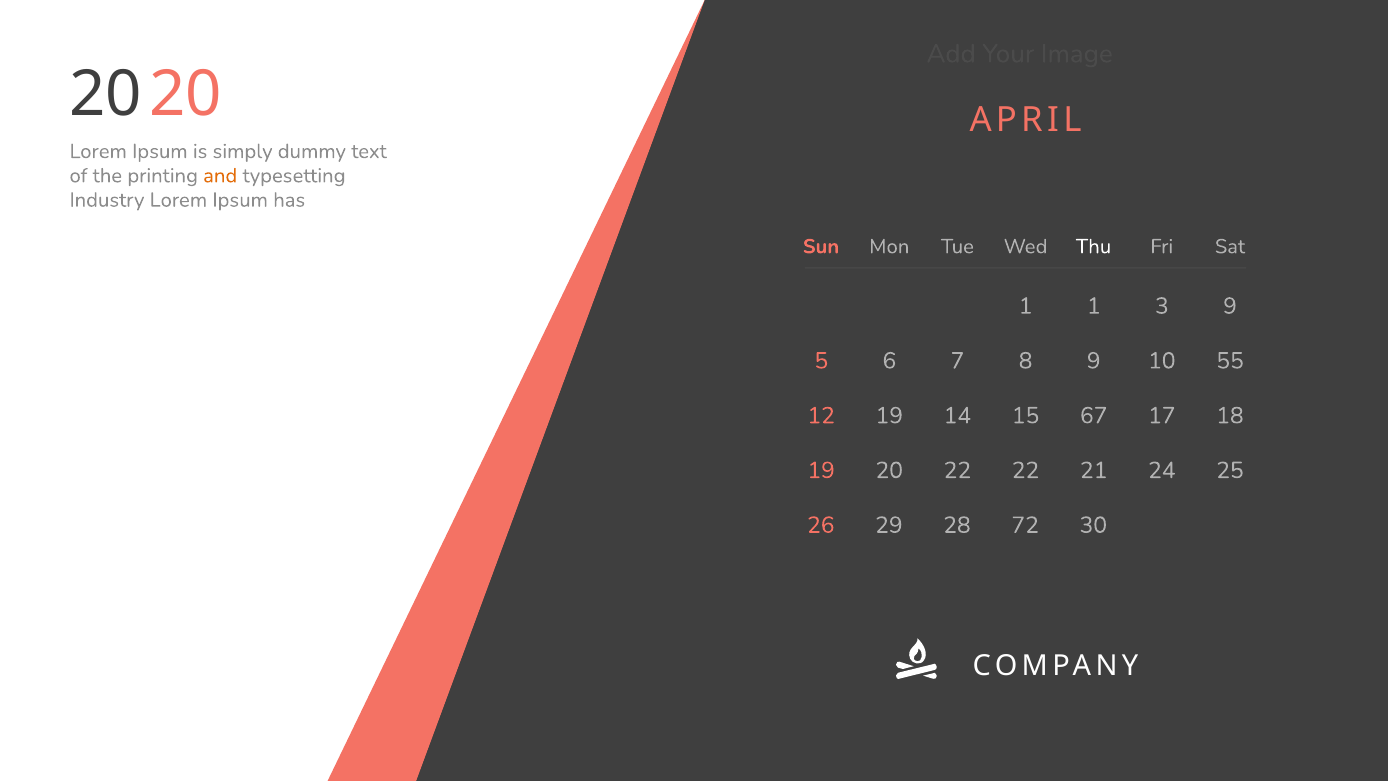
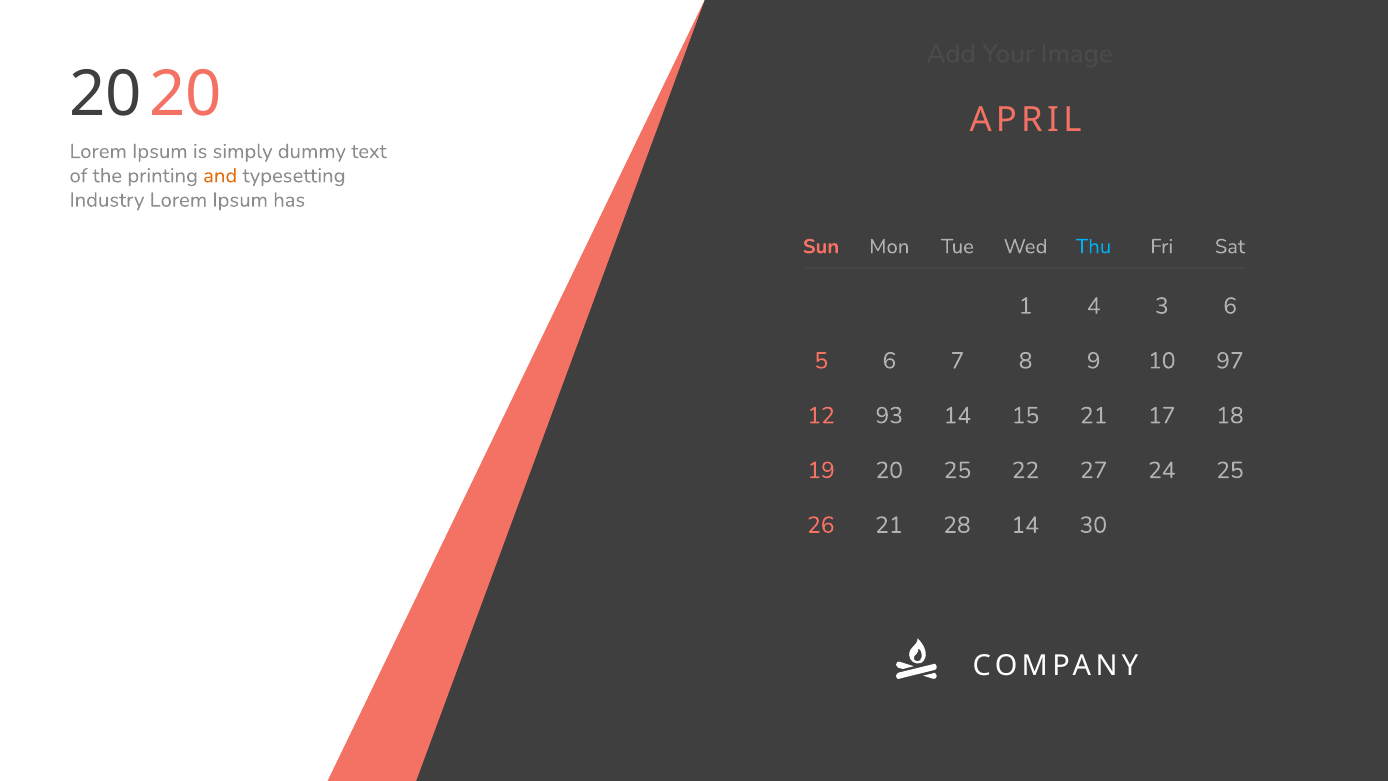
Thu colour: white -> light blue
1 1: 1 -> 4
3 9: 9 -> 6
55: 55 -> 97
12 19: 19 -> 93
15 67: 67 -> 21
20 22: 22 -> 25
21: 21 -> 27
26 29: 29 -> 21
28 72: 72 -> 14
